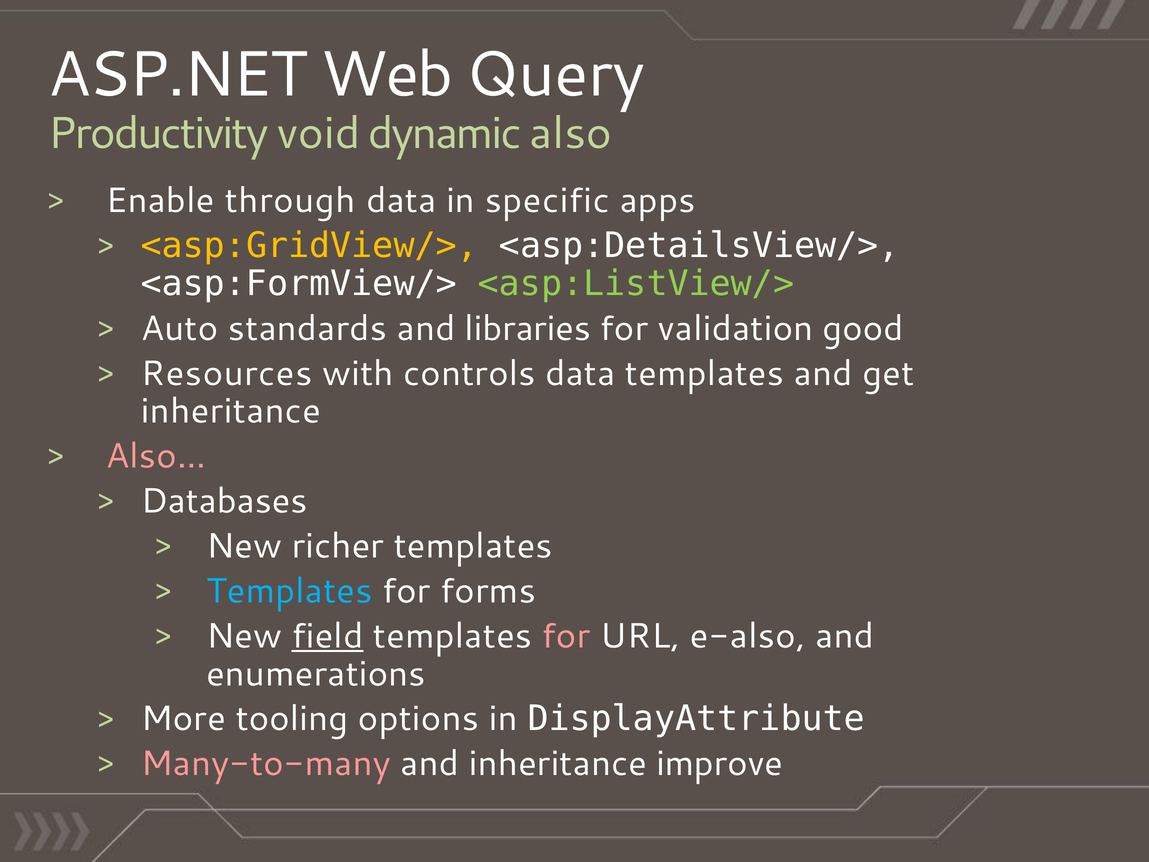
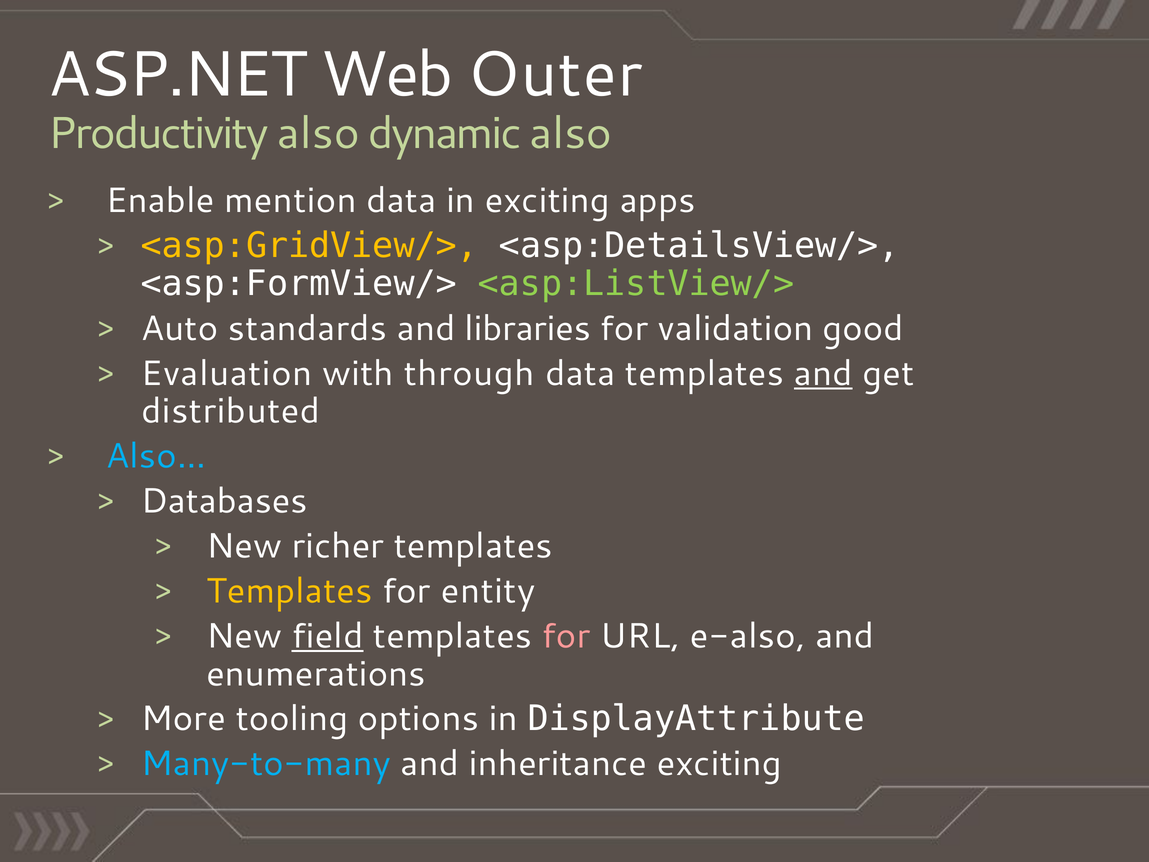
Query: Query -> Outer
Productivity void: void -> also
through: through -> mention
in specific: specific -> exciting
Resources: Resources -> Evaluation
controls: controls -> through
and at (823, 373) underline: none -> present
inheritance at (231, 411): inheritance -> distributed
Also at (156, 456) colour: pink -> light blue
Templates at (289, 591) colour: light blue -> yellow
forms: forms -> entity
Many-to-many colour: pink -> light blue
inheritance improve: improve -> exciting
